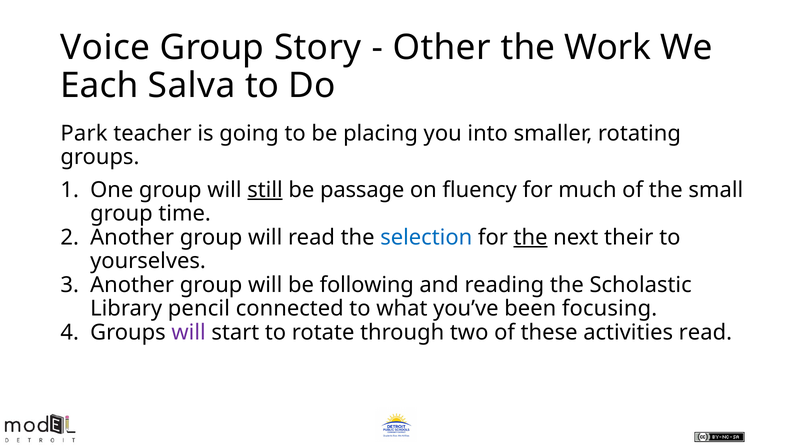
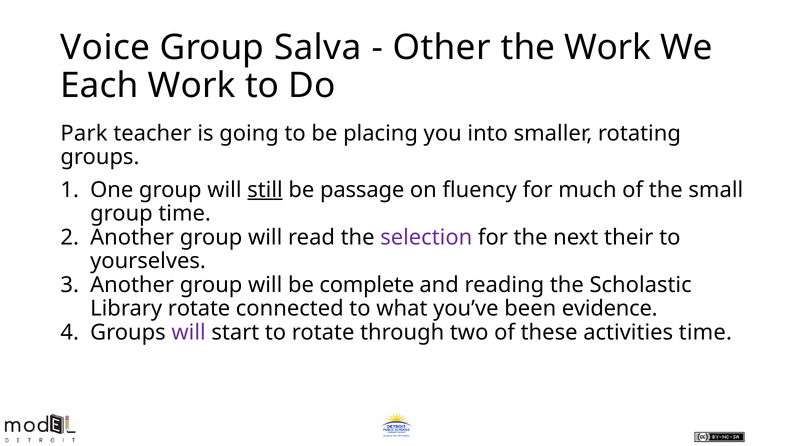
Story: Story -> Salva
Each Salva: Salva -> Work
selection colour: blue -> purple
the at (531, 237) underline: present -> none
following: following -> complete
Library pencil: pencil -> rotate
focusing: focusing -> evidence
activities read: read -> time
